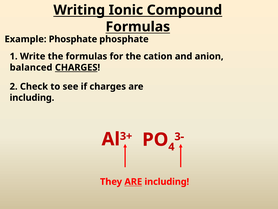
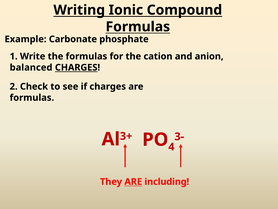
Example Phosphate: Phosphate -> Carbonate
including at (32, 97): including -> formulas
